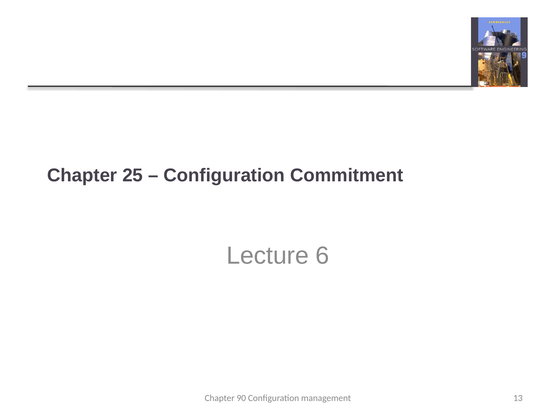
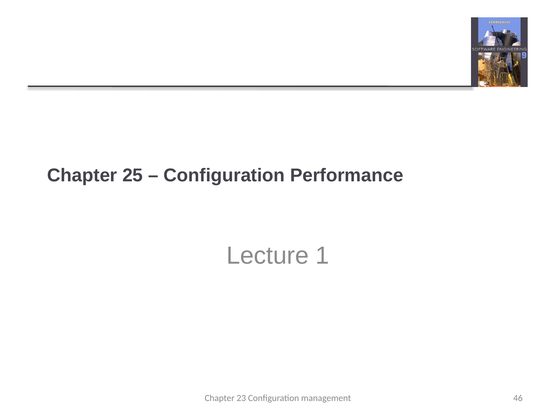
Commitment: Commitment -> Performance
6: 6 -> 1
90: 90 -> 23
13: 13 -> 46
